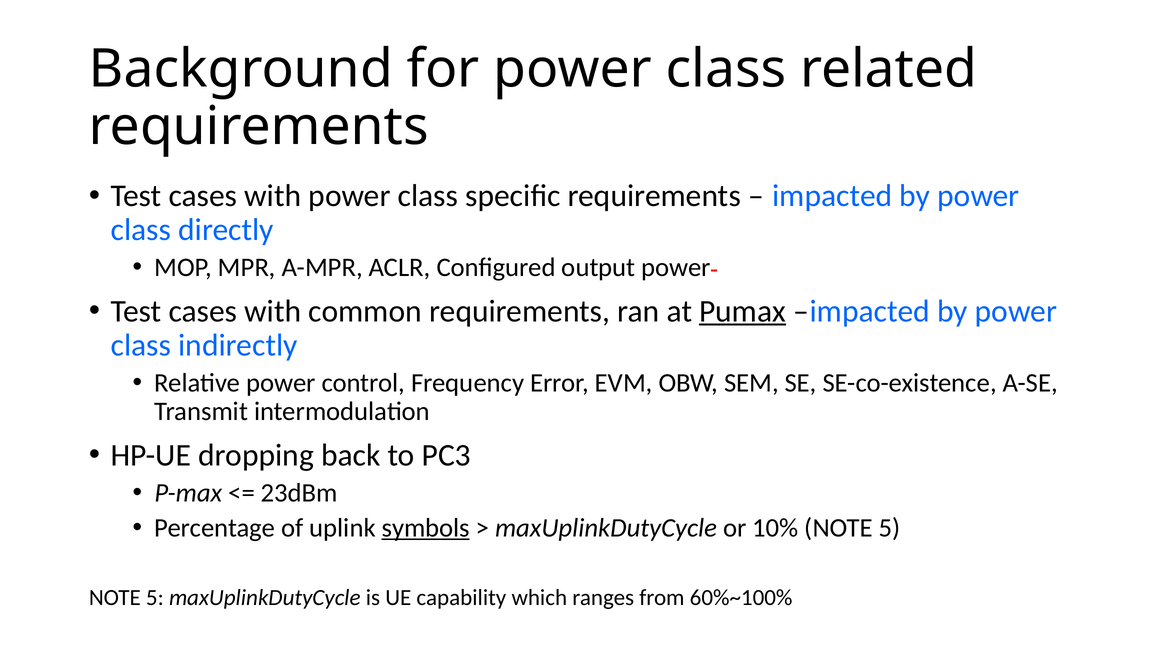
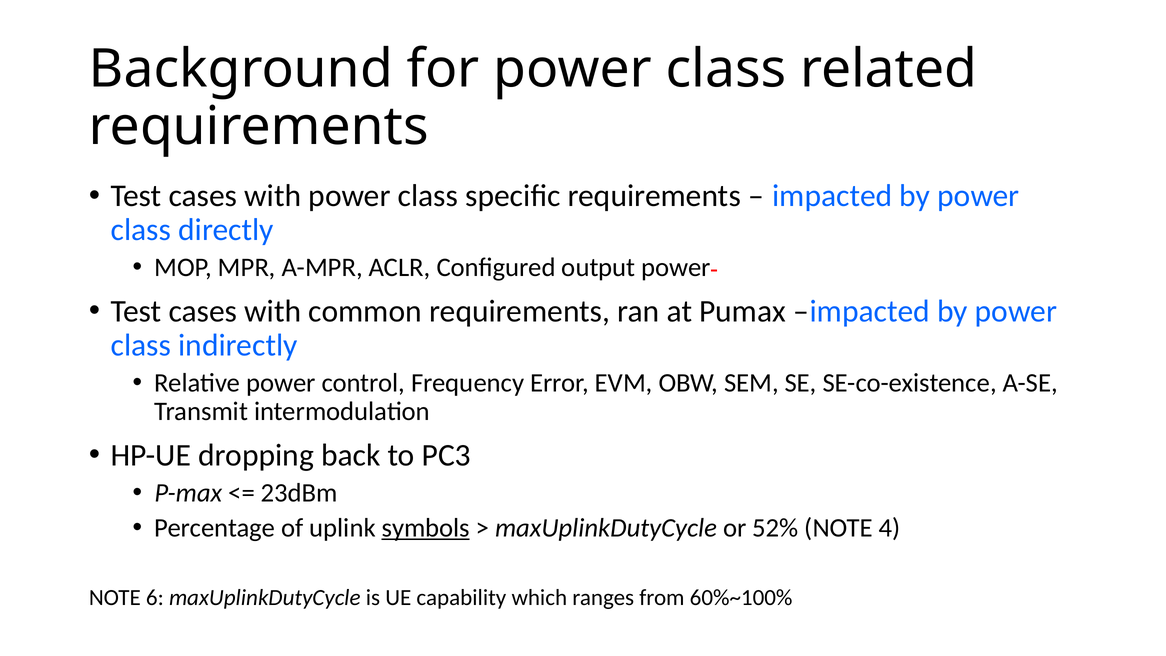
Pumax underline: present -> none
10%: 10% -> 52%
5 at (889, 528): 5 -> 4
5 at (155, 598): 5 -> 6
